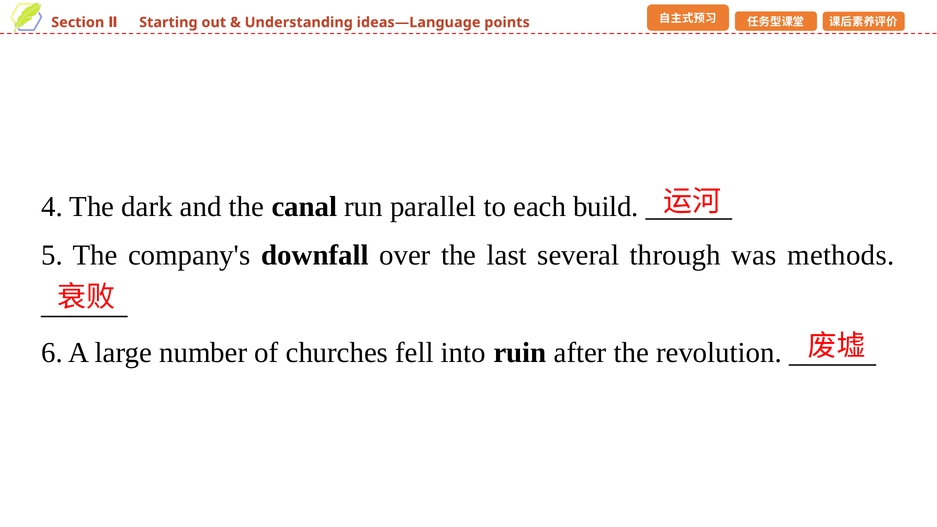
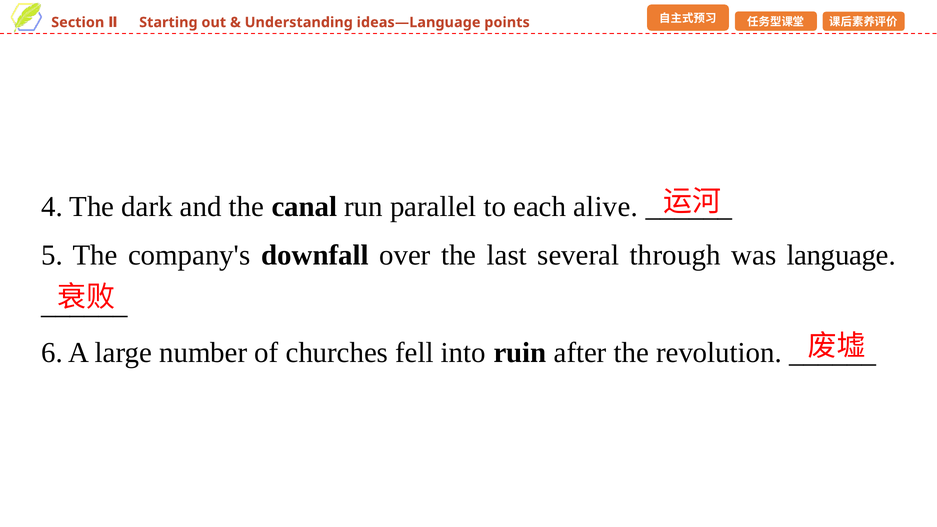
build: build -> alive
methods: methods -> language
